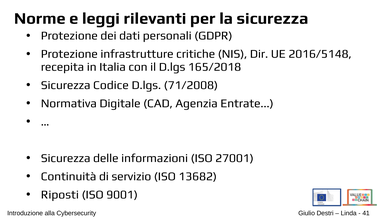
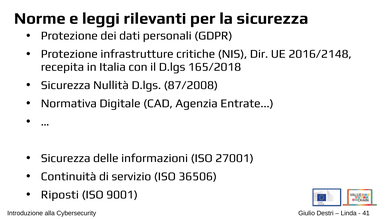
2016/5148: 2016/5148 -> 2016/2148
Codice: Codice -> Nullità
71/2008: 71/2008 -> 87/2008
13682: 13682 -> 36506
